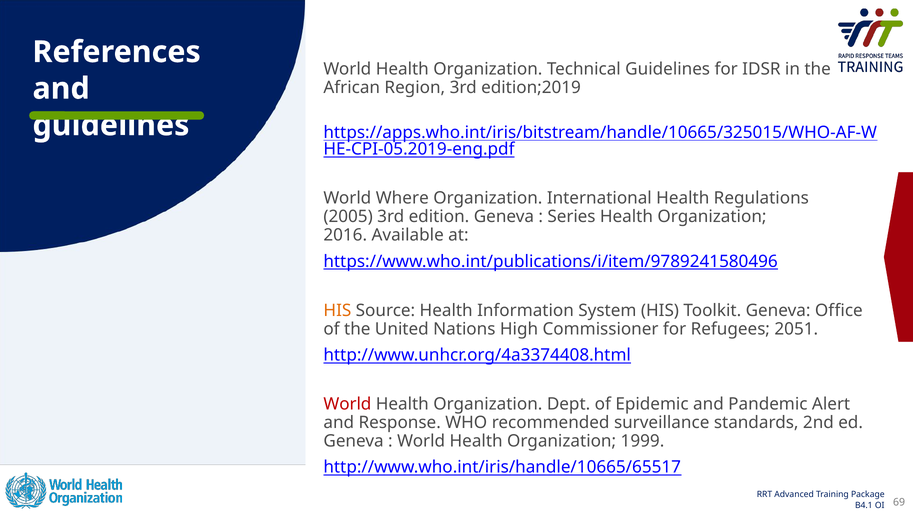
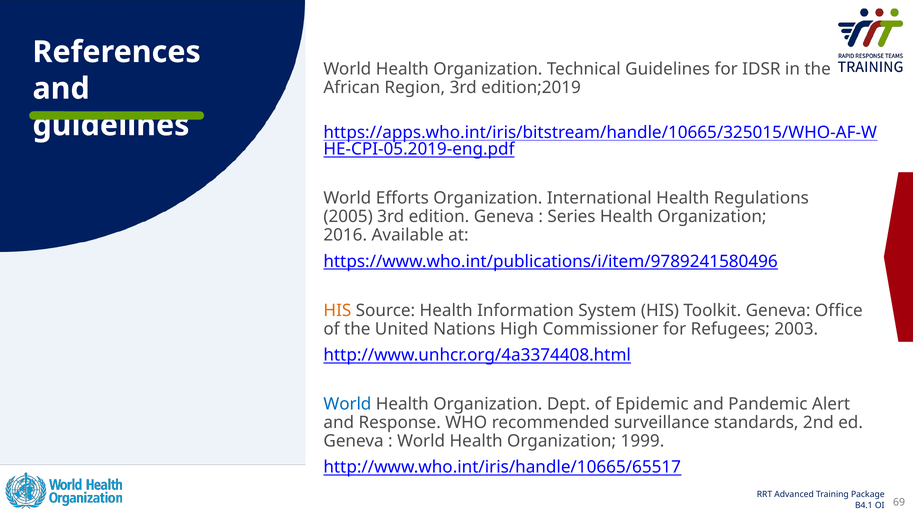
Where: Where -> Efforts
2051: 2051 -> 2003
World at (347, 404) colour: red -> blue
